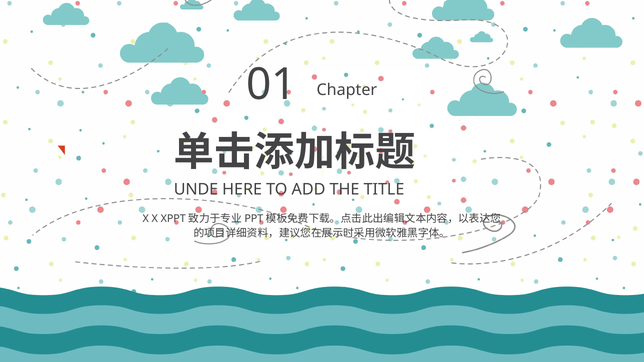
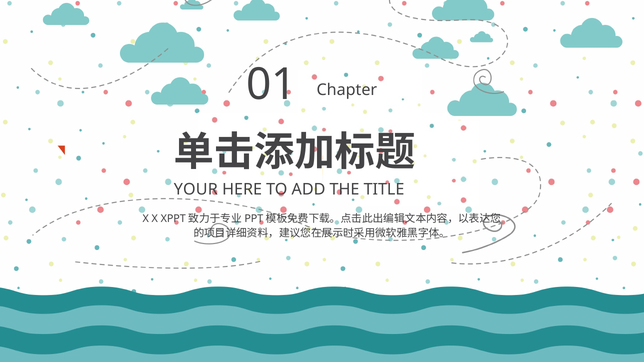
UNDE: UNDE -> YOUR
